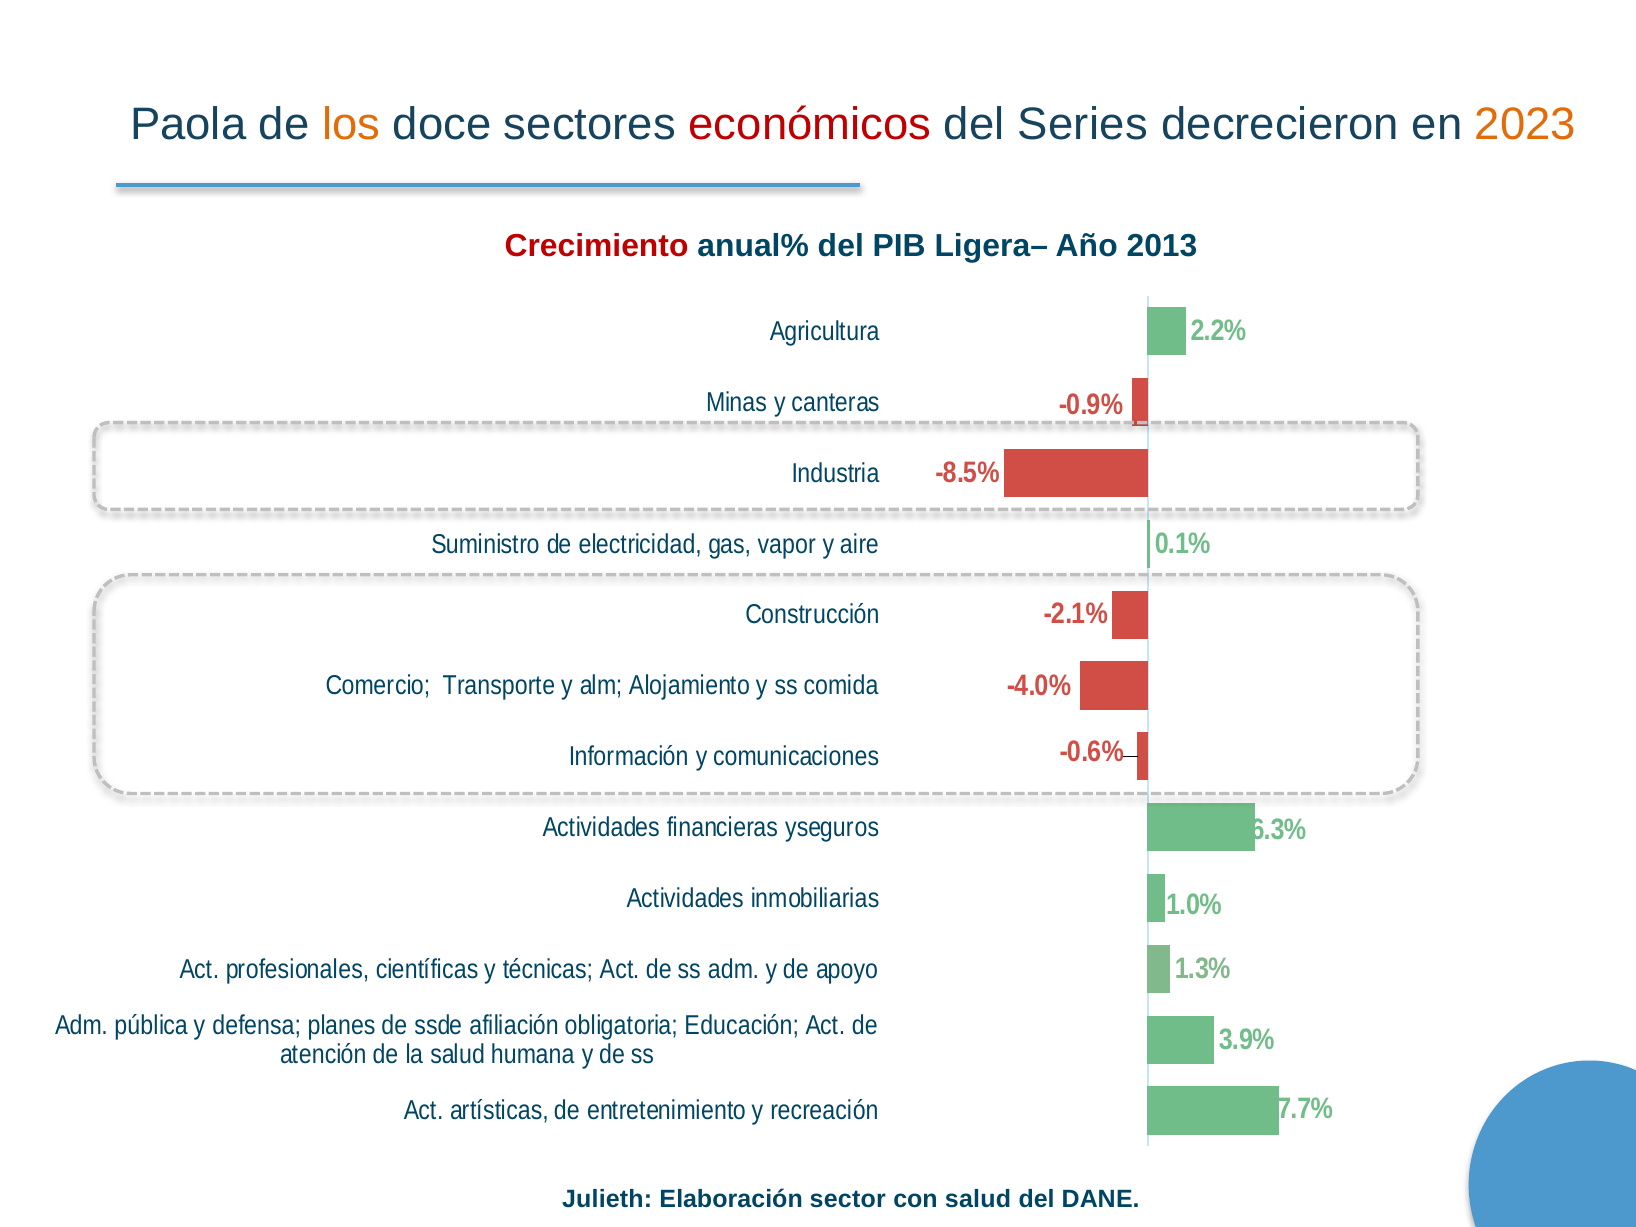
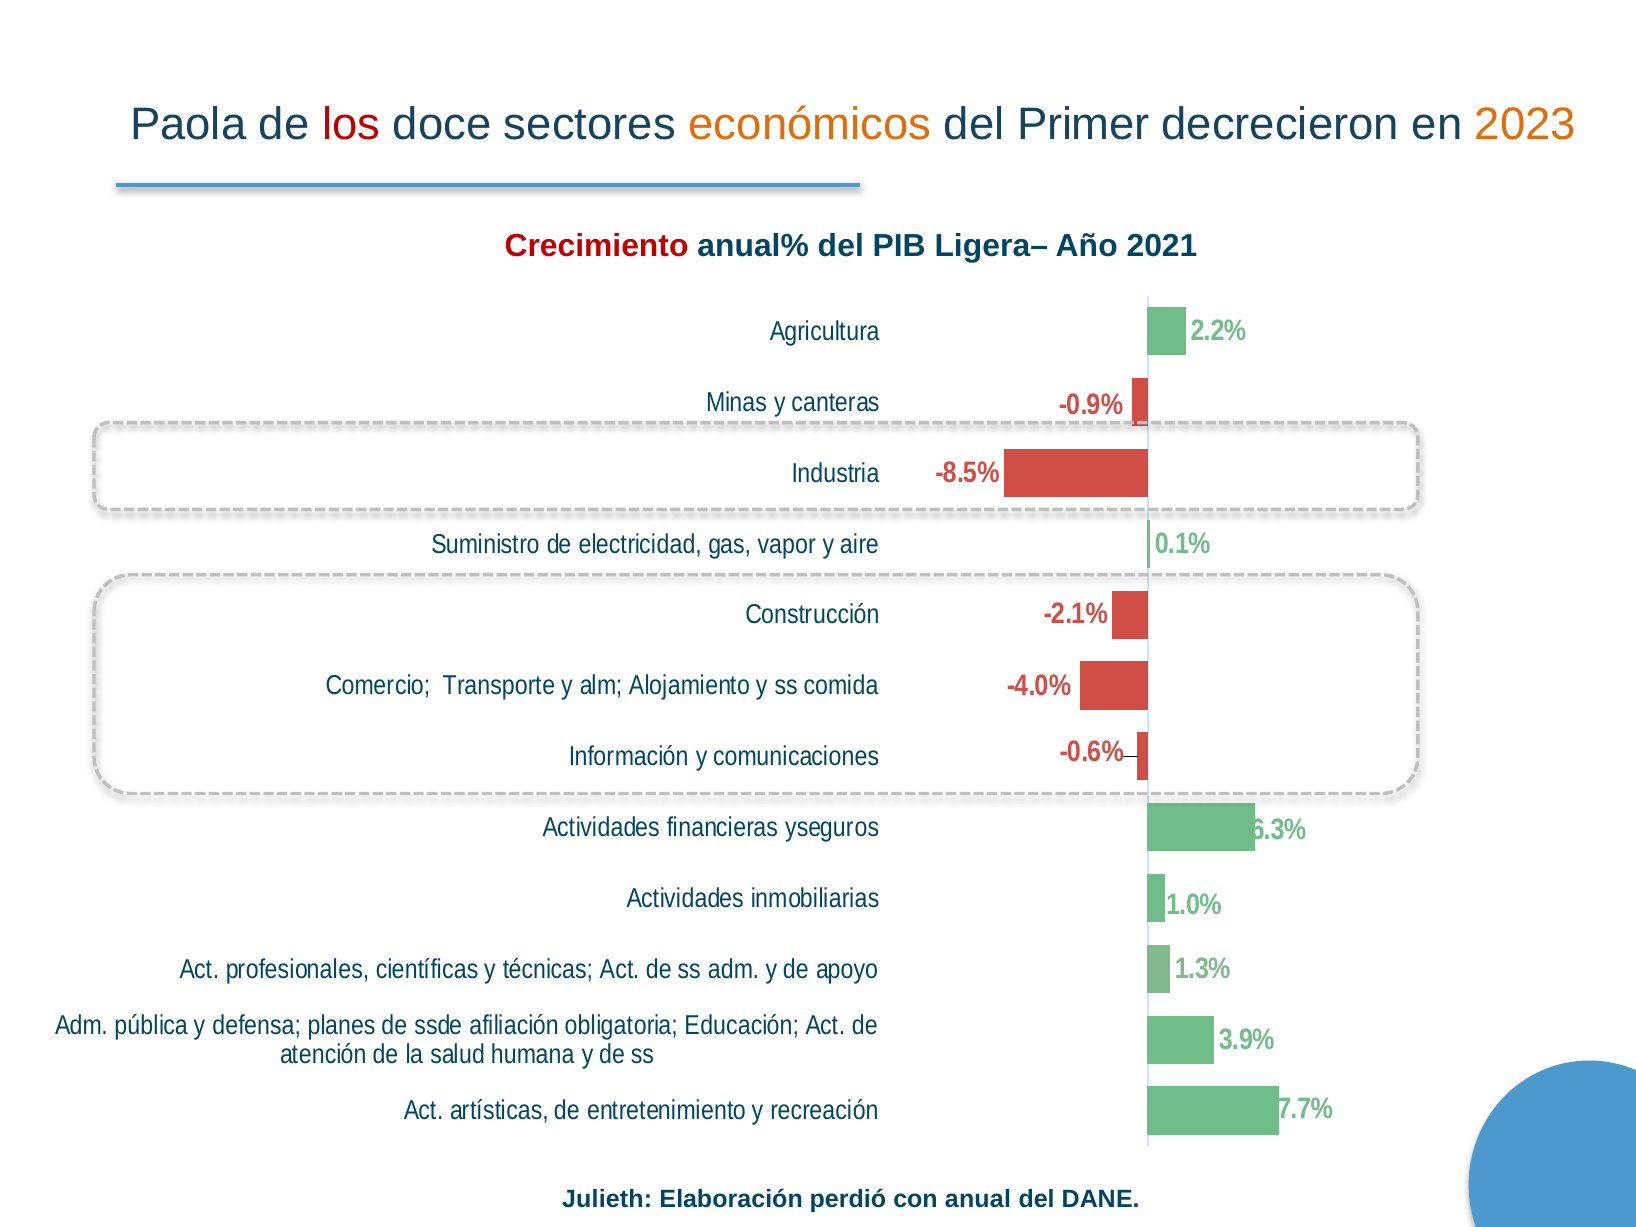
los colour: orange -> red
económicos colour: red -> orange
Series: Series -> Primer
2013: 2013 -> 2021
sector: sector -> perdió
con salud: salud -> anual
